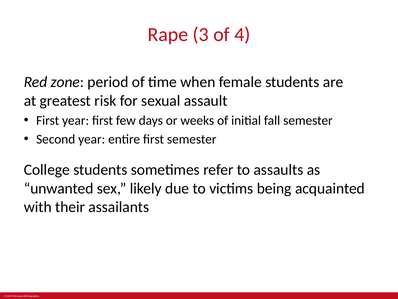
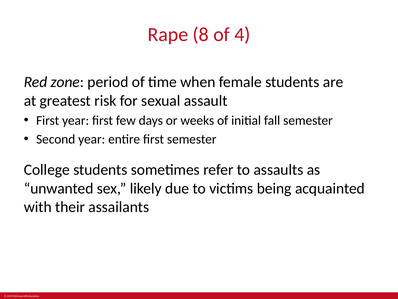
3: 3 -> 8
